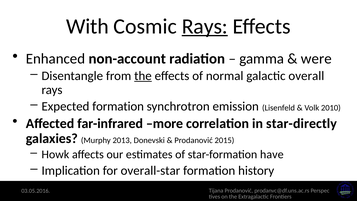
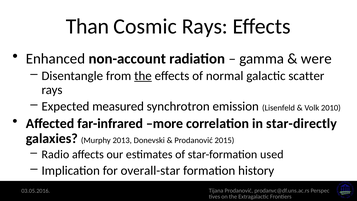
With: With -> Than
Rays at (205, 26) underline: present -> none
overall: overall -> scatter
Expected formation: formation -> measured
Howk: Howk -> Radio
have: have -> used
